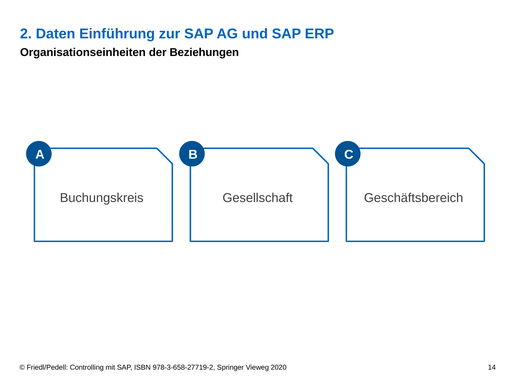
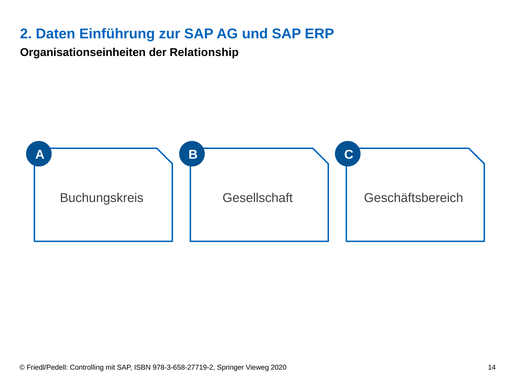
Beziehungen: Beziehungen -> Relationship
